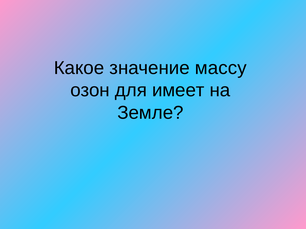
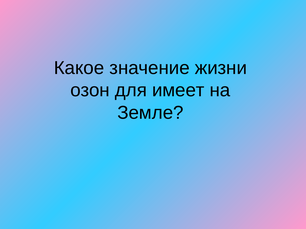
массу: массу -> жизни
